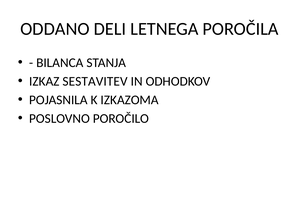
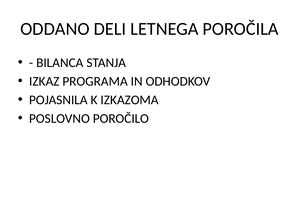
SESTAVITEV: SESTAVITEV -> PROGRAMA
